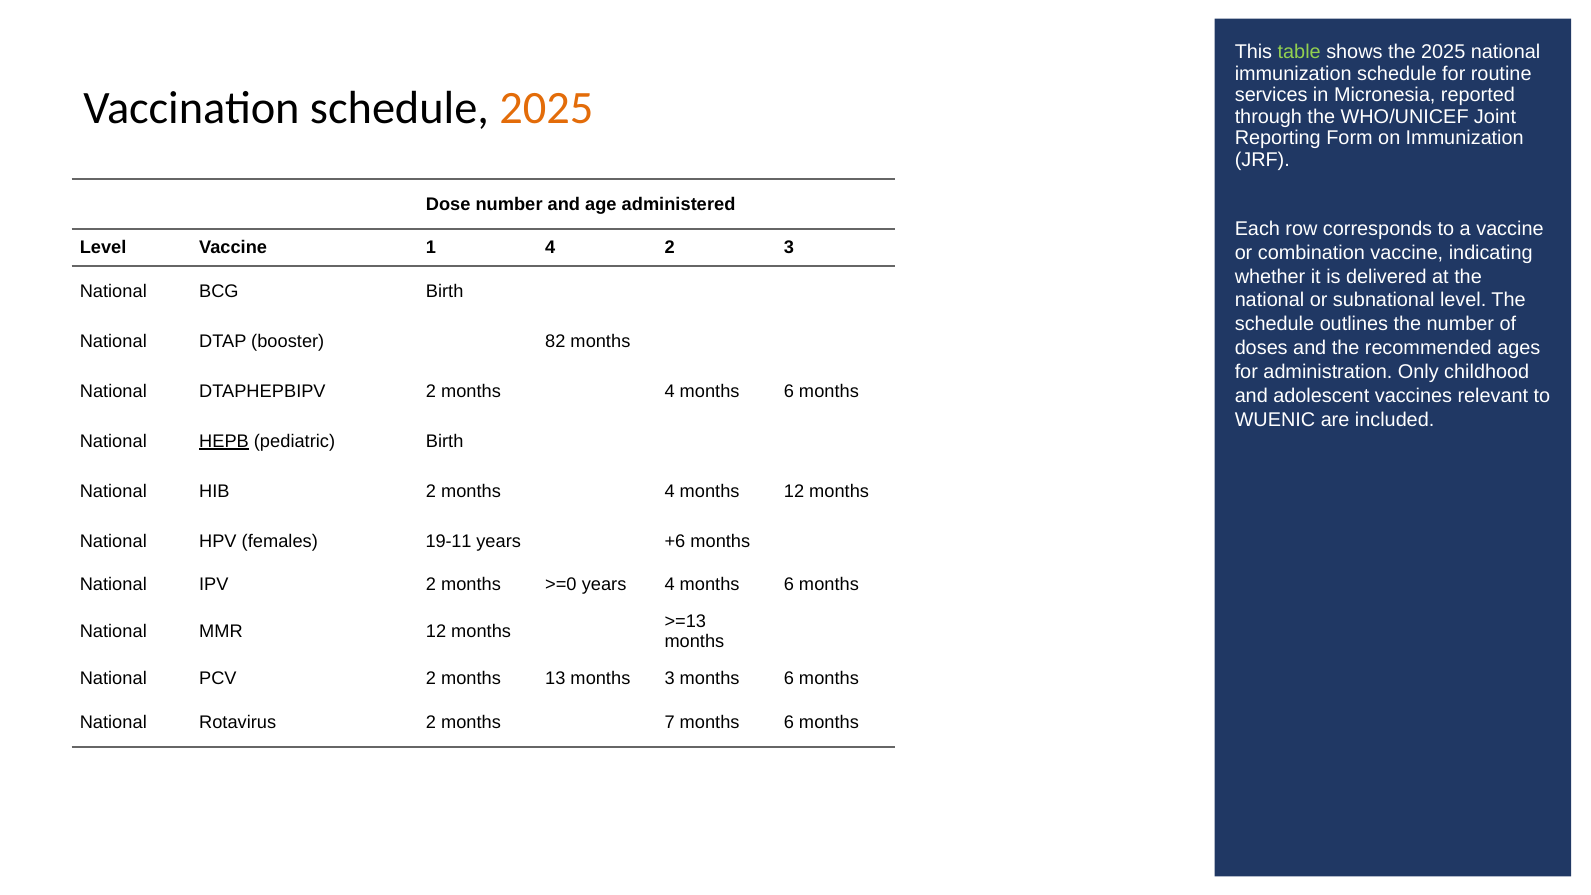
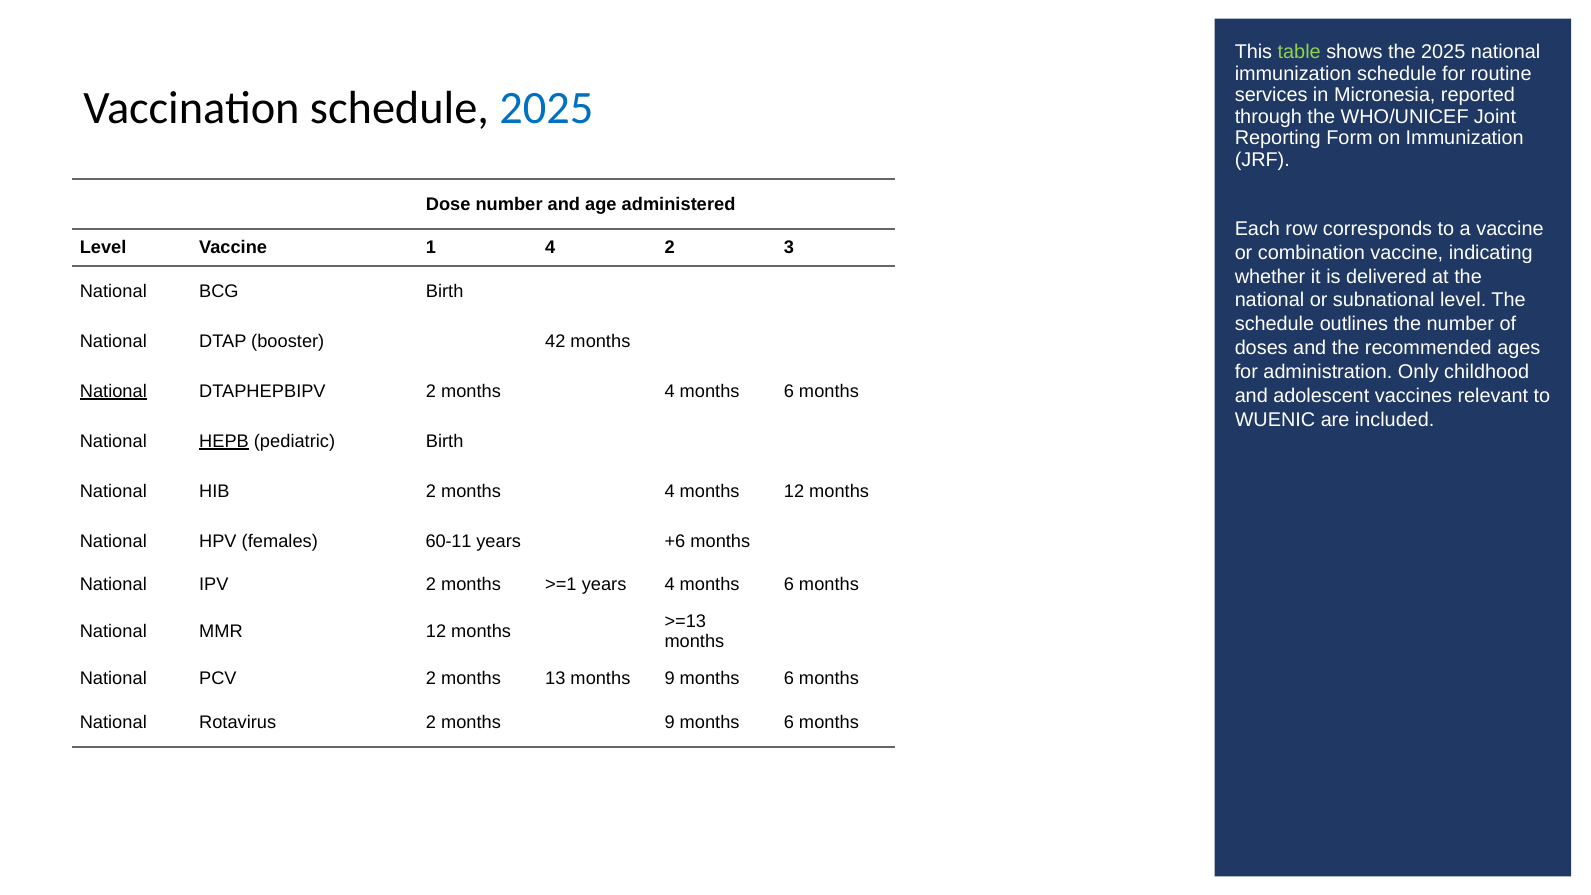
2025 at (546, 109) colour: orange -> blue
82: 82 -> 42
National at (113, 391) underline: none -> present
19-11: 19-11 -> 60-11
>=0: >=0 -> >=1
13 months 3: 3 -> 9
2 months 7: 7 -> 9
